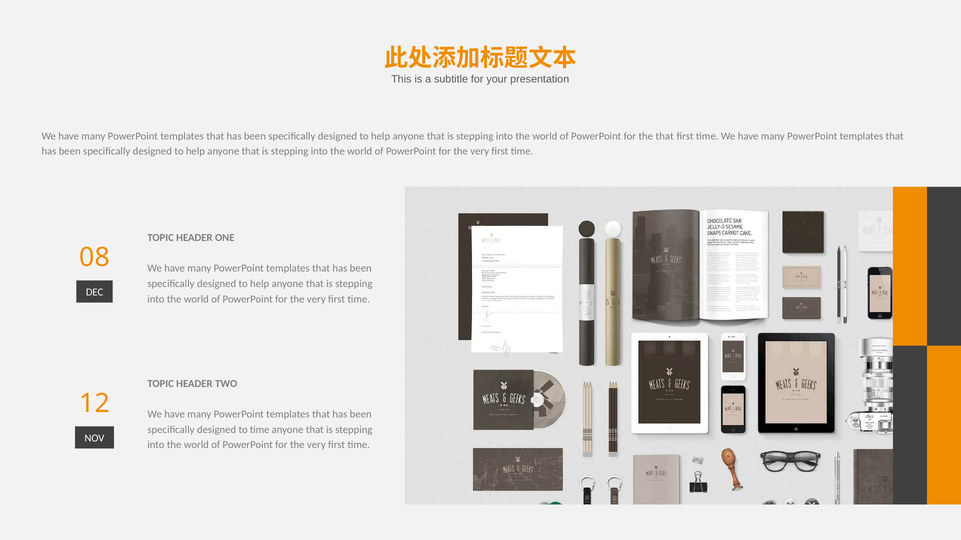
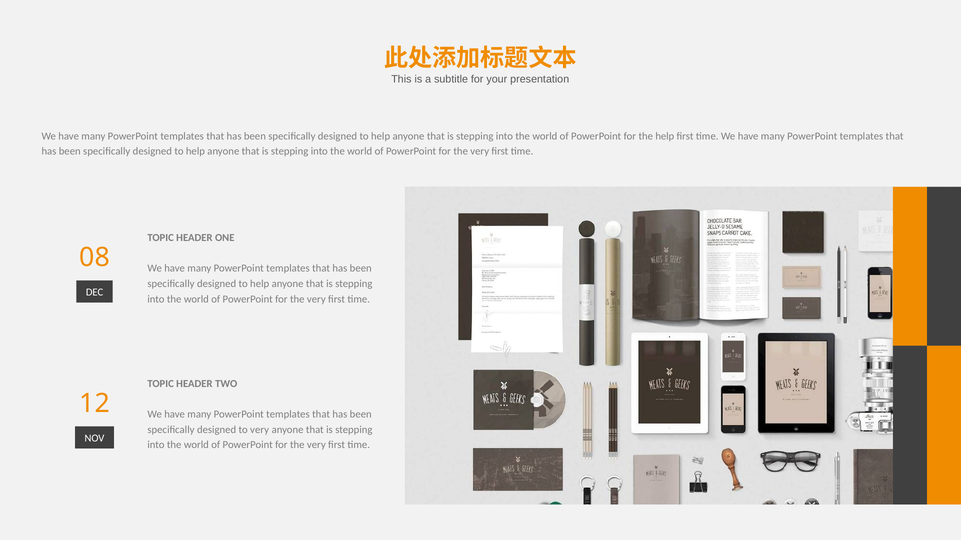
the that: that -> help
to time: time -> very
